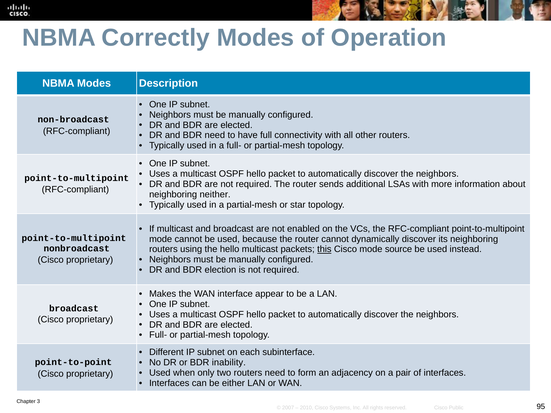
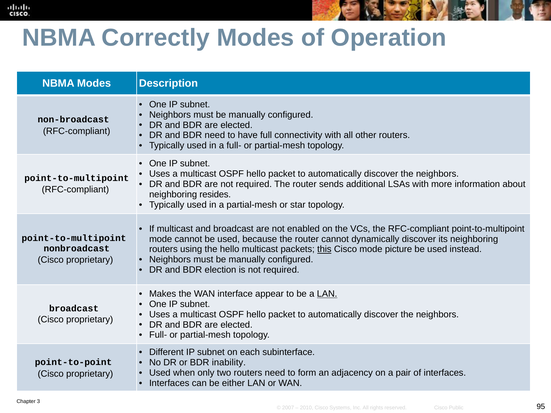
neither: neither -> resides
source: source -> picture
LAN at (327, 294) underline: none -> present
